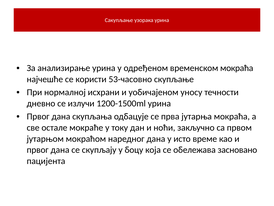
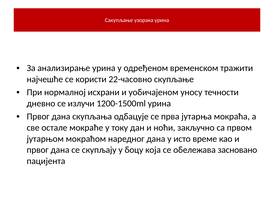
временском мокраћа: мокраћа -> тражити
53-часовно: 53-часовно -> 22-часовно
